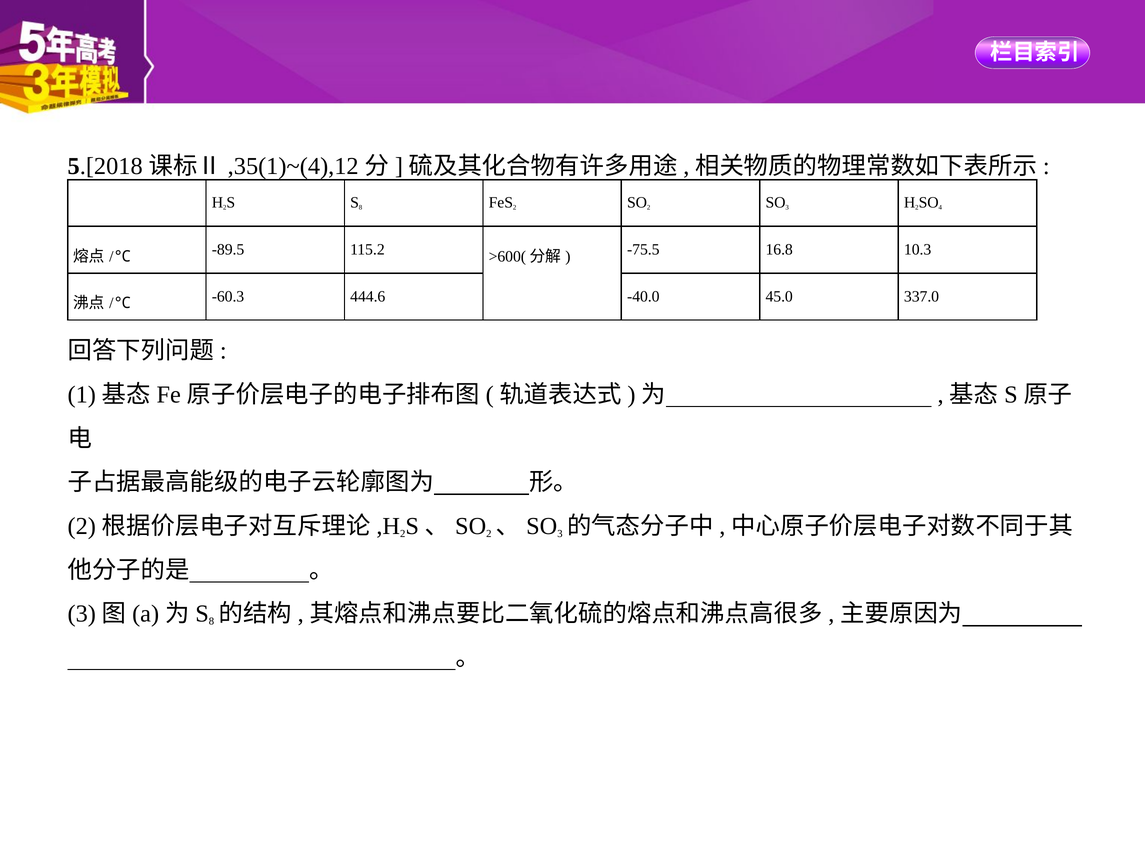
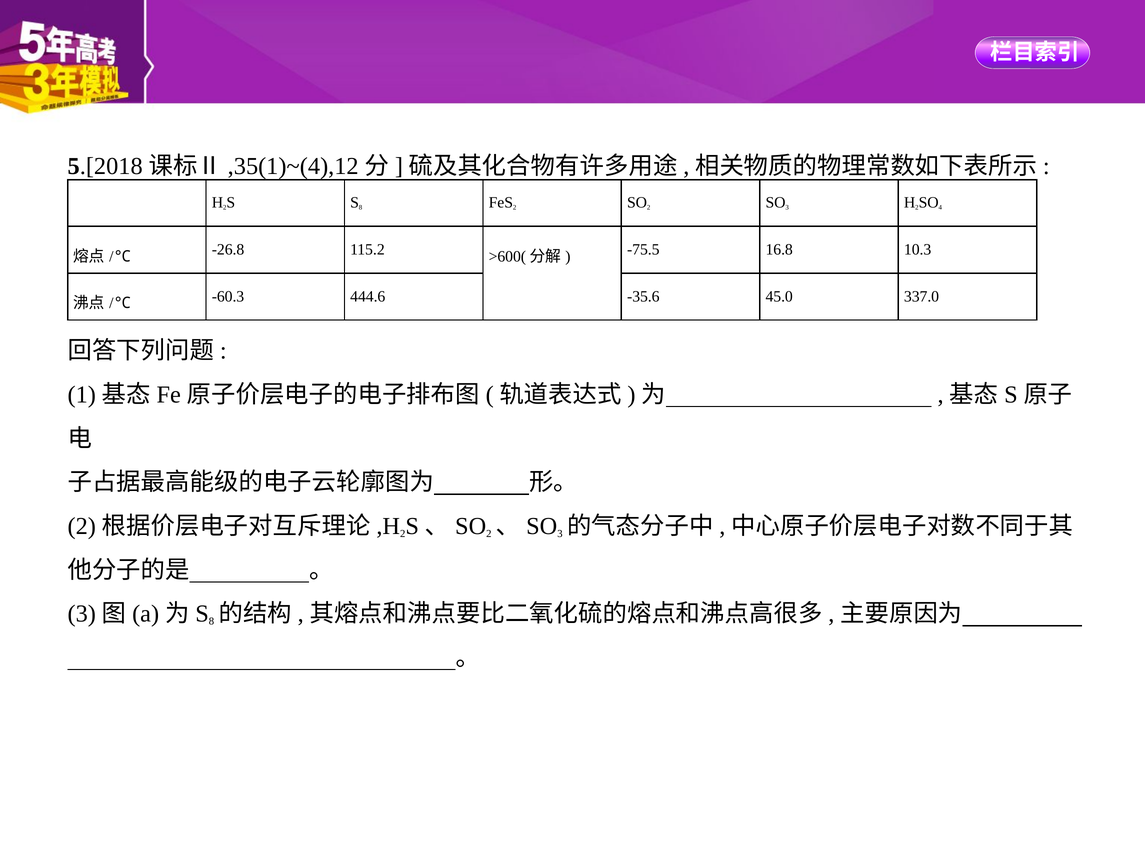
-89.5: -89.5 -> -26.8
-40.0: -40.0 -> -35.6
